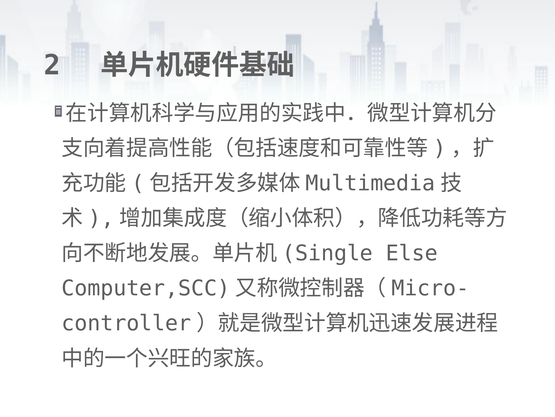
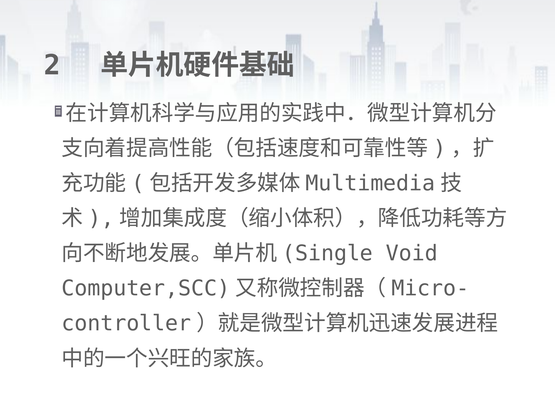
Else: Else -> Void
